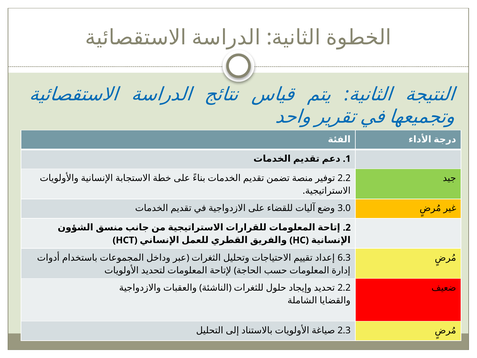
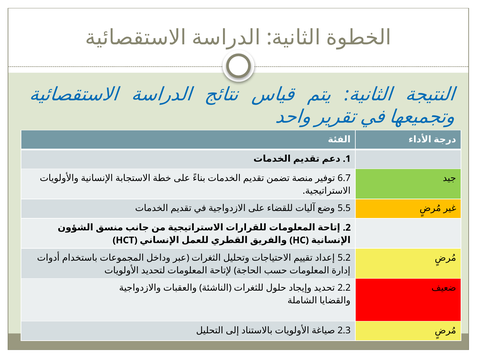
2.2 at (344, 178): 2.2 -> 6.7
3.0: 3.0 -> 5.5
6.3: 6.3 -> 5.2
